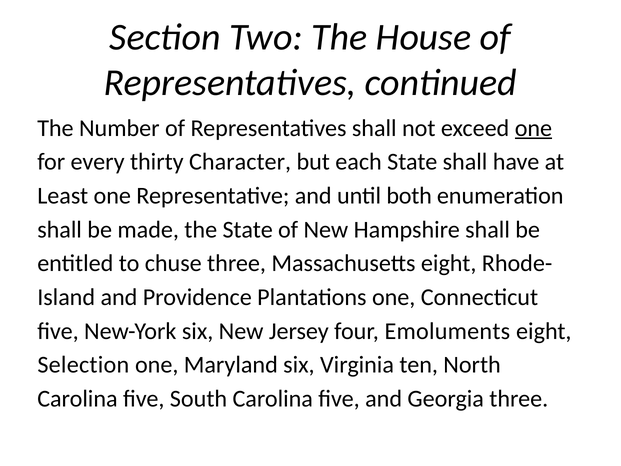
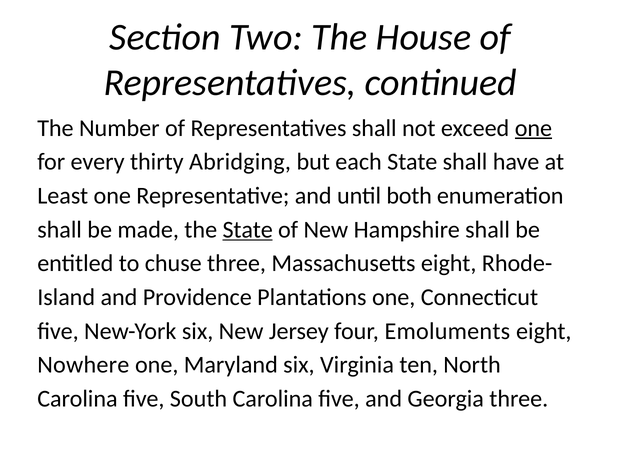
Character: Character -> Abridging
State at (248, 229) underline: none -> present
Selection: Selection -> Nowhere
